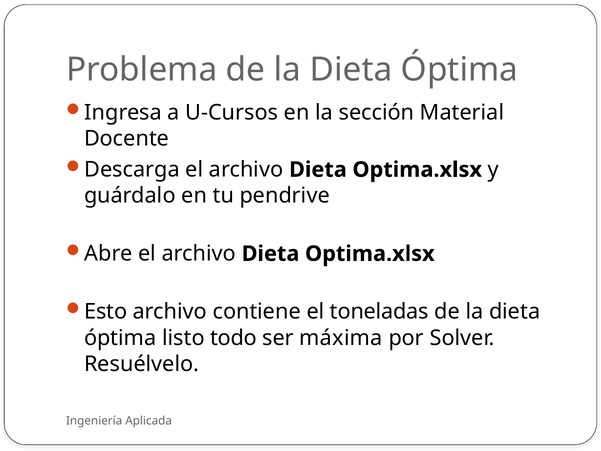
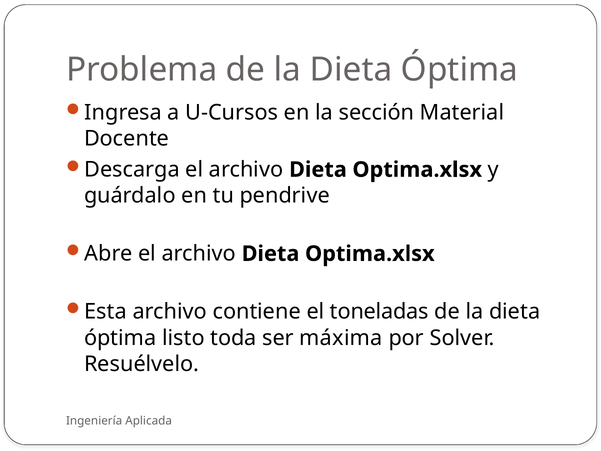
Esto: Esto -> Esta
todo: todo -> toda
